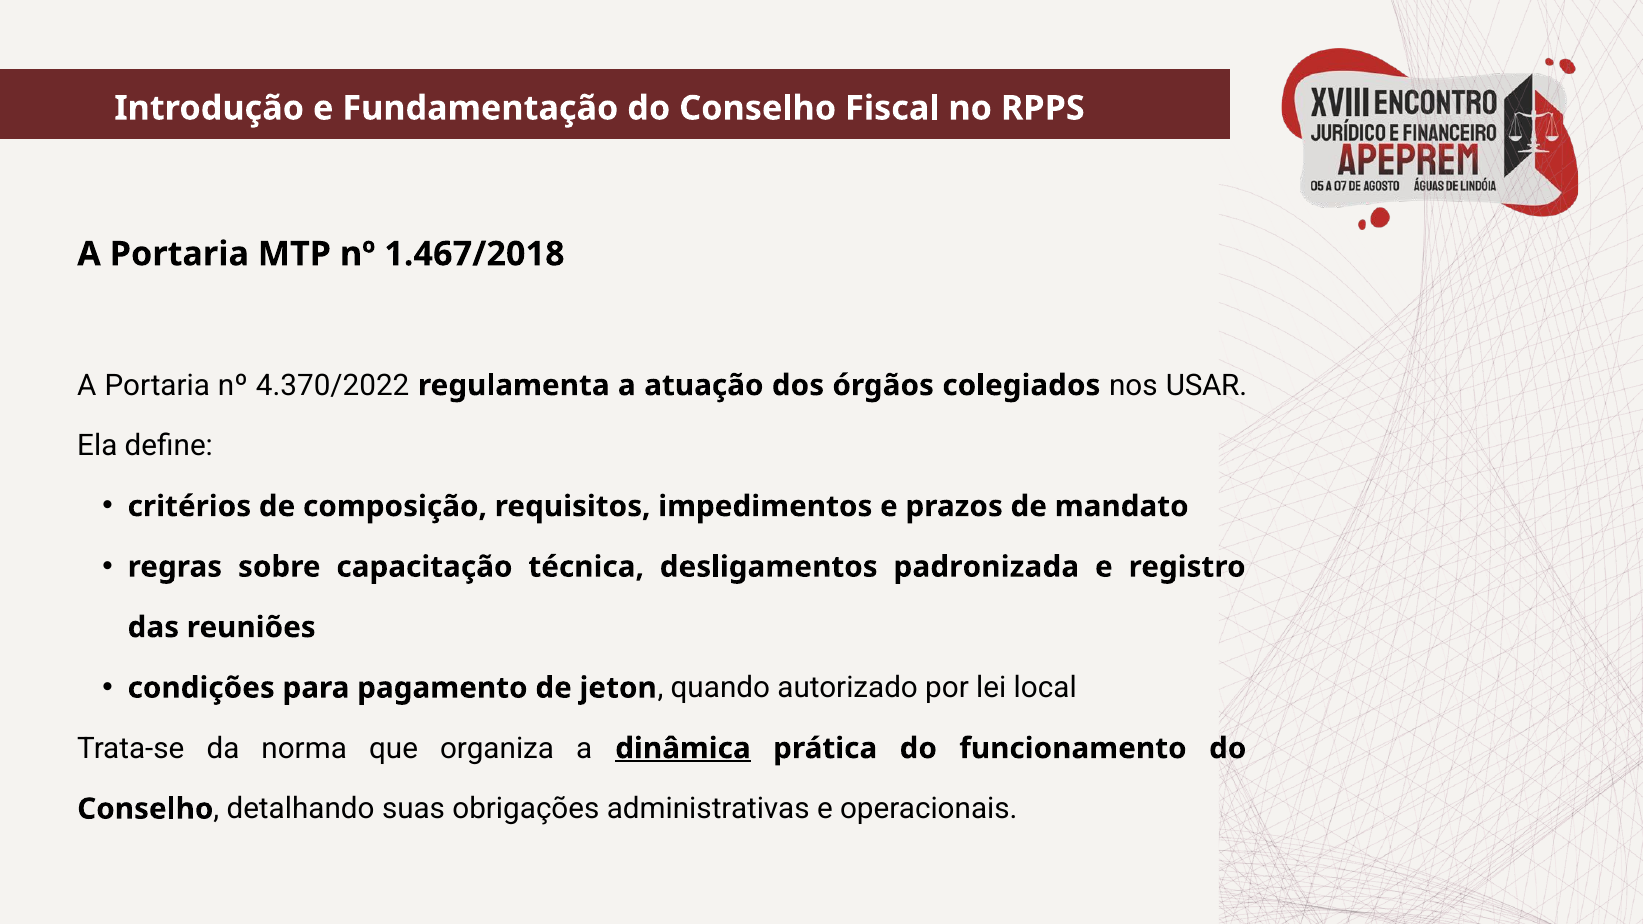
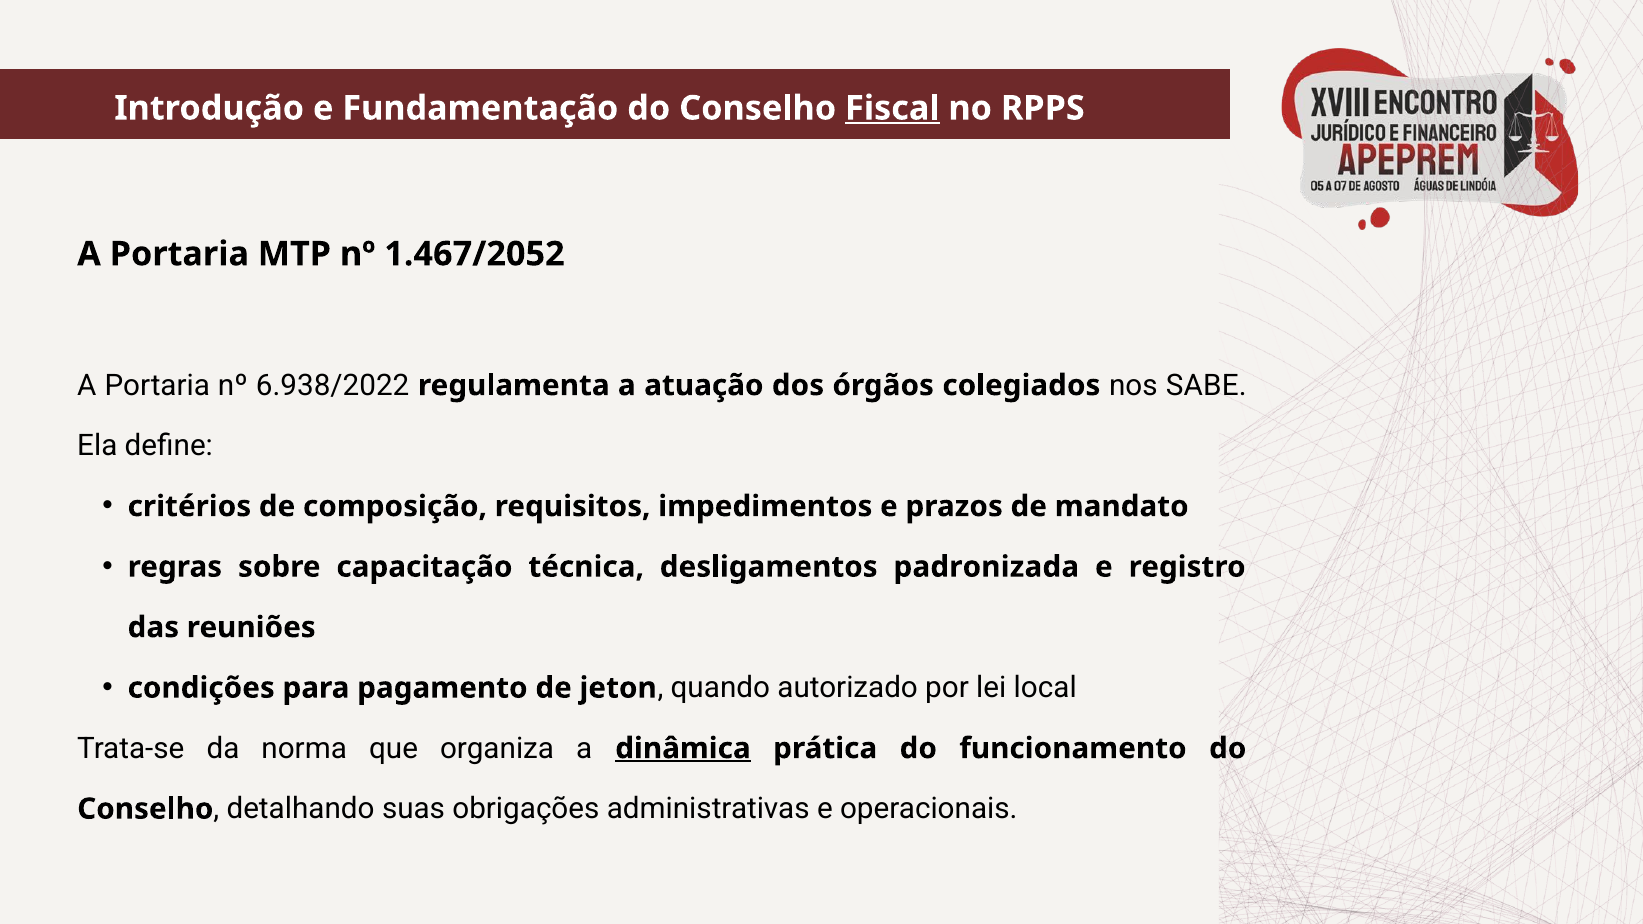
Fiscal underline: none -> present
1.467/2018: 1.467/2018 -> 1.467/2052
4.370/2022: 4.370/2022 -> 6.938/2022
USAR: USAR -> SABE
